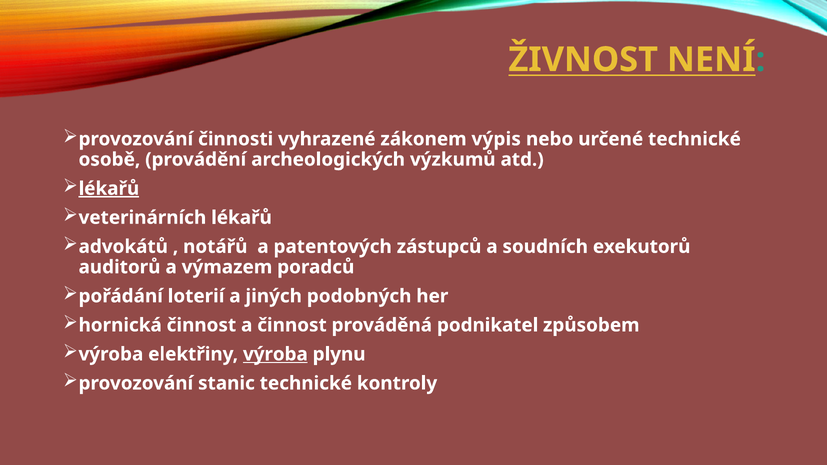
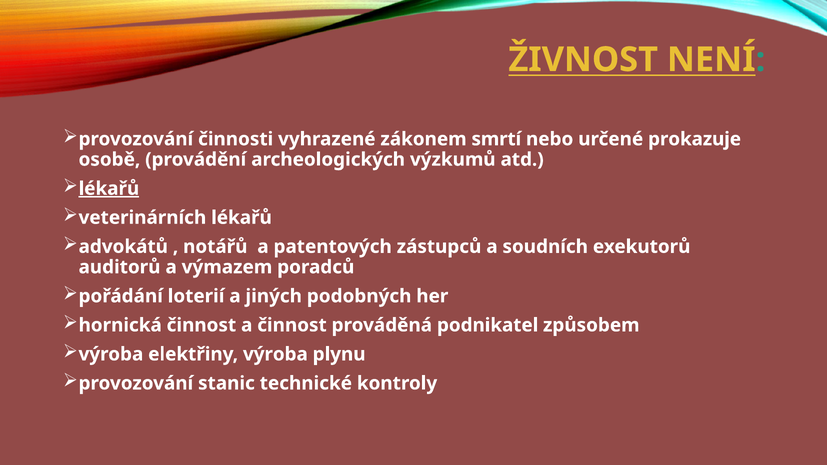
výpis: výpis -> smrtí
určené technické: technické -> prokazuje
výroba at (275, 354) underline: present -> none
